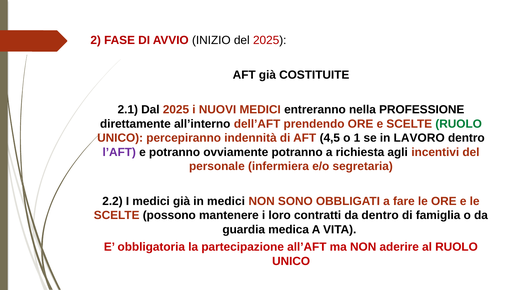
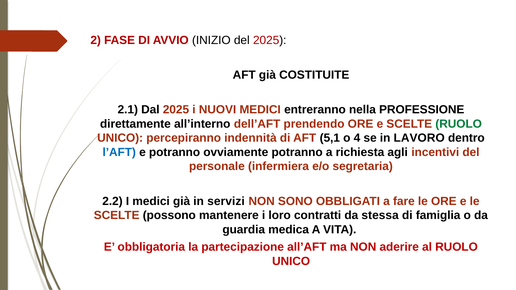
4,5: 4,5 -> 5,1
1: 1 -> 4
l’AFT colour: purple -> blue
in medici: medici -> servizi
da dentro: dentro -> stessa
